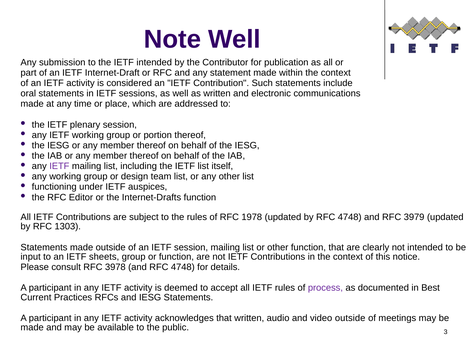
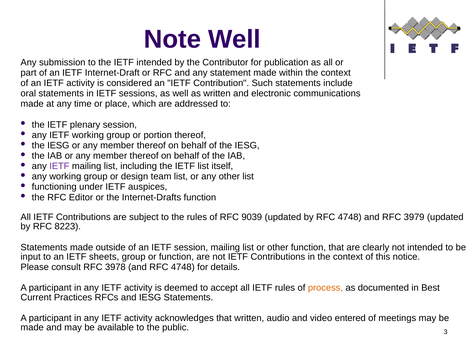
1978: 1978 -> 9039
1303: 1303 -> 8223
process colour: purple -> orange
video outside: outside -> entered
